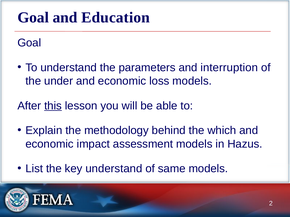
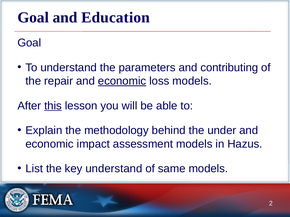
interruption: interruption -> contributing
under: under -> repair
economic at (122, 81) underline: none -> present
which: which -> under
